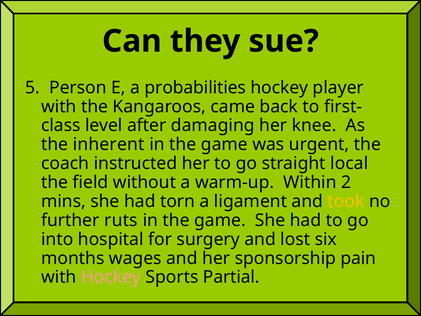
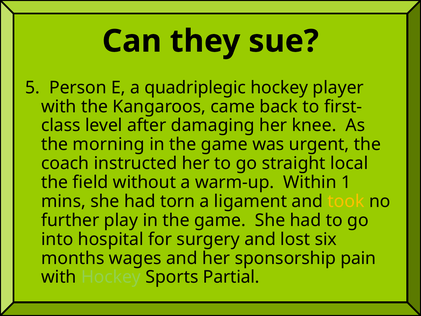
probabilities: probabilities -> quadriplegic
inherent: inherent -> morning
2: 2 -> 1
ruts: ruts -> play
Hockey at (111, 277) colour: pink -> light green
